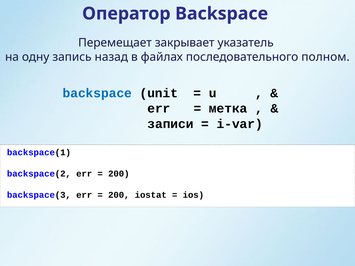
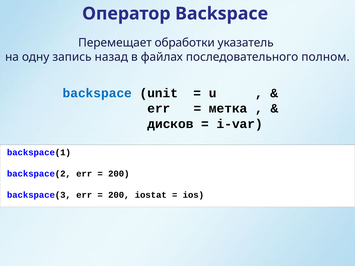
закрывает: закрывает -> обработки
записи: записи -> дисков
